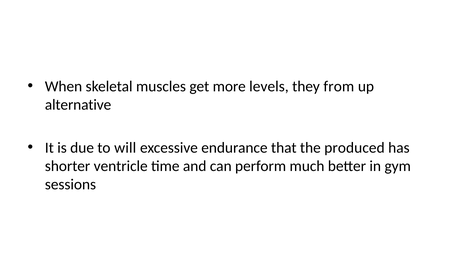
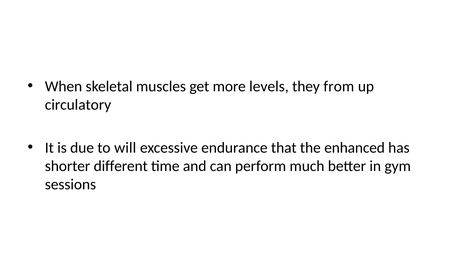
alternative: alternative -> circulatory
produced: produced -> enhanced
ventricle: ventricle -> different
